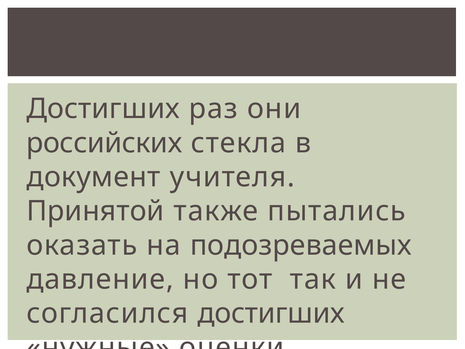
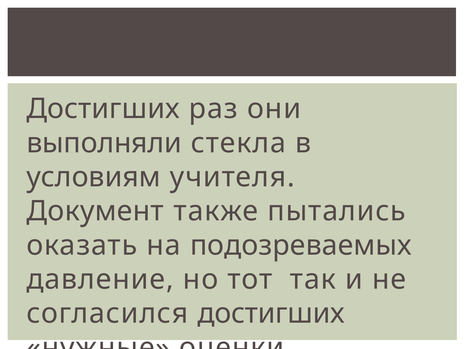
российских: российских -> выполняли
документ: документ -> условиям
Принятой: Принятой -> Документ
